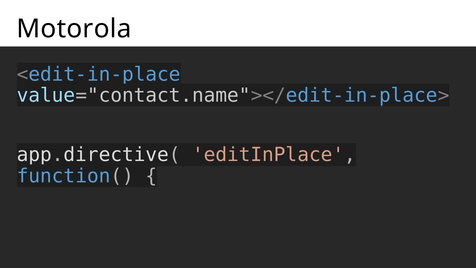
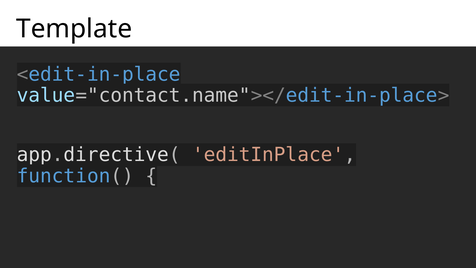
Motorola: Motorola -> Template
